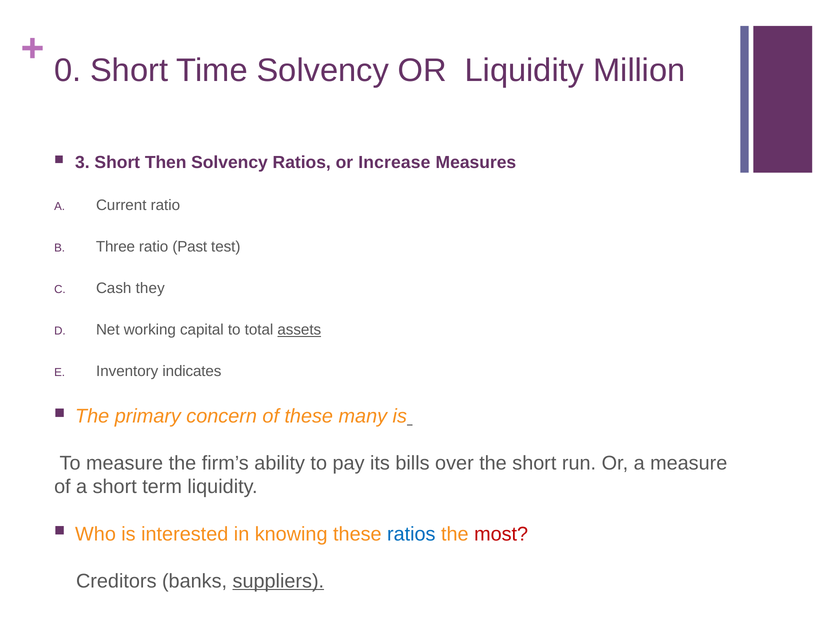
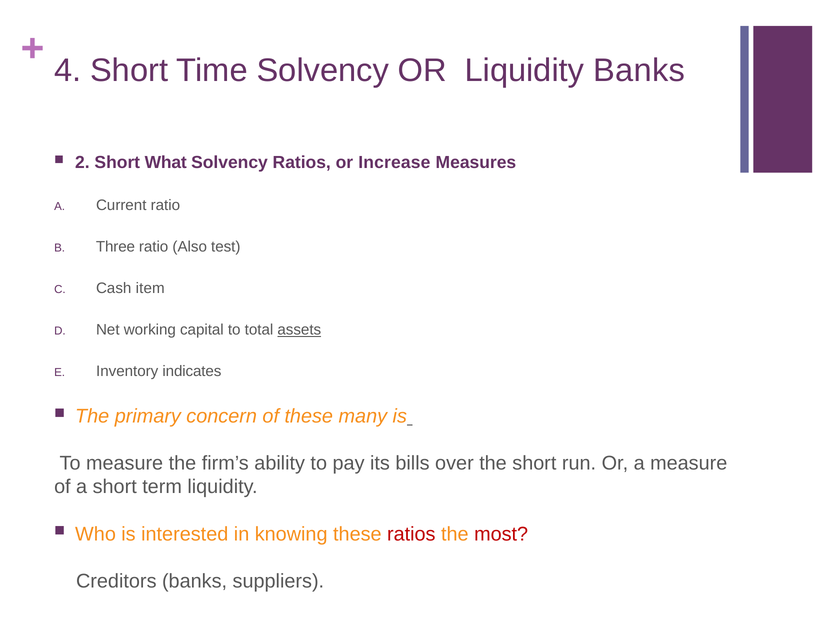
0: 0 -> 4
Liquidity Million: Million -> Banks
3: 3 -> 2
Then: Then -> What
Past: Past -> Also
they: they -> item
ratios at (411, 534) colour: blue -> red
suppliers underline: present -> none
